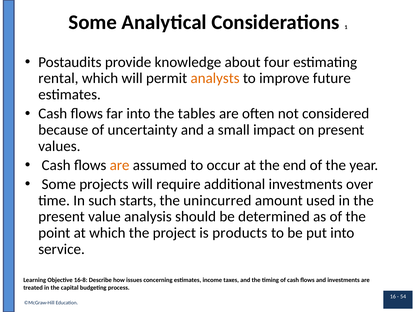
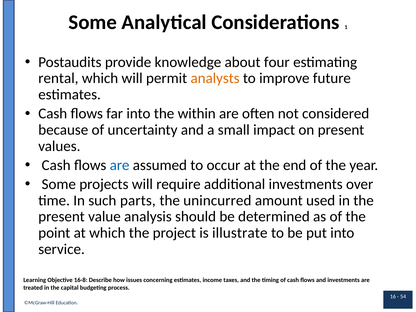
tables: tables -> within
are at (120, 165) colour: orange -> blue
starts: starts -> parts
products: products -> illustrate
